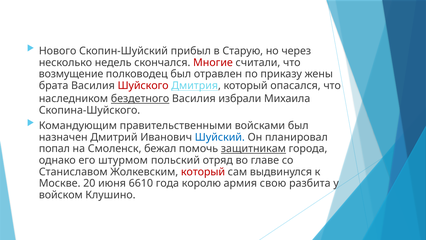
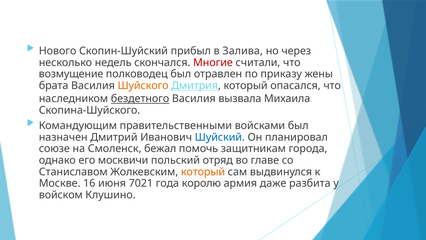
Старую: Старую -> Залива
Шуйского colour: red -> orange
избрали: избрали -> вызвала
попал: попал -> союзе
защитникам underline: present -> none
штурмом: штурмом -> москвичи
который at (203, 172) colour: red -> orange
20: 20 -> 16
6610: 6610 -> 7021
свою: свою -> даже
